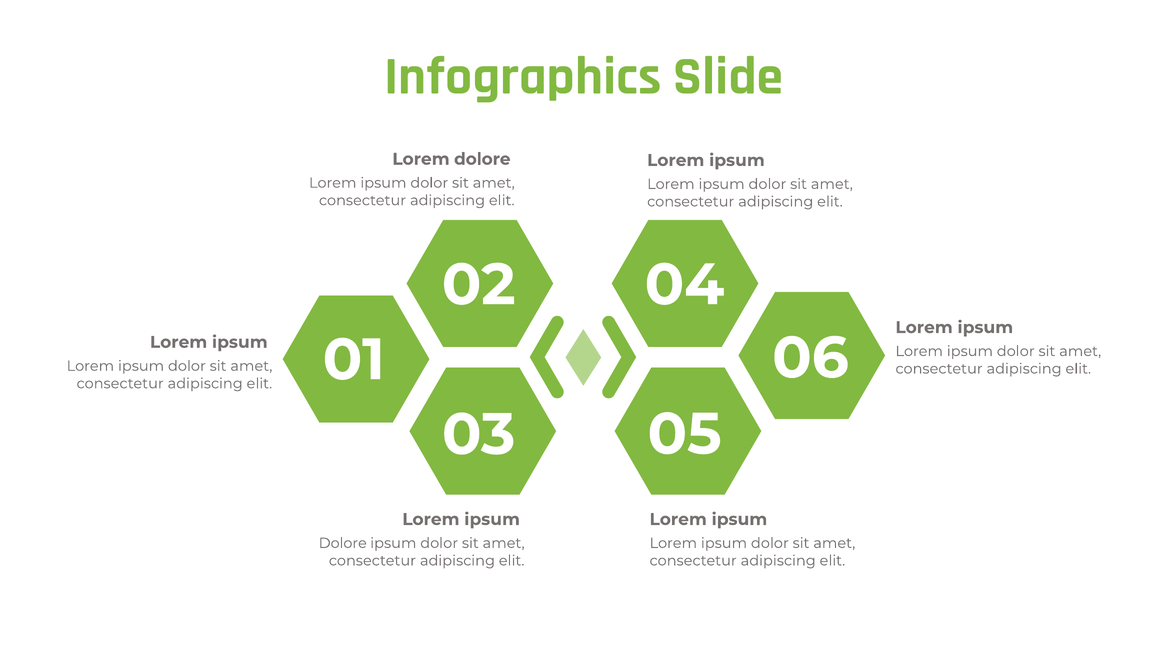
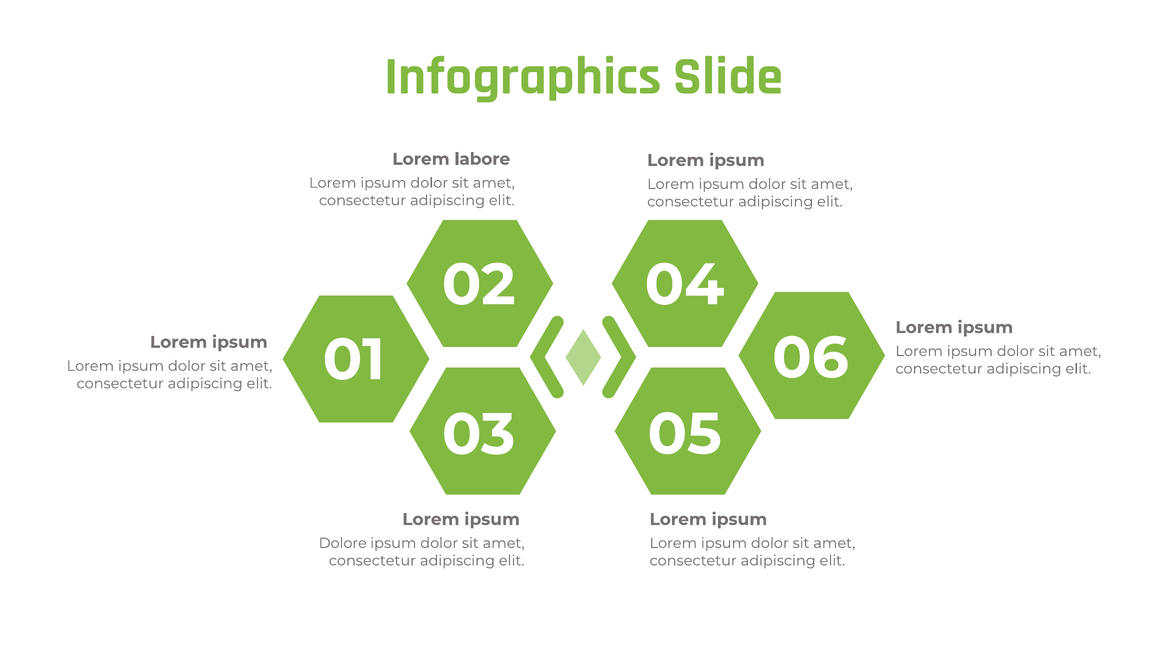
Lorem dolore: dolore -> labore
